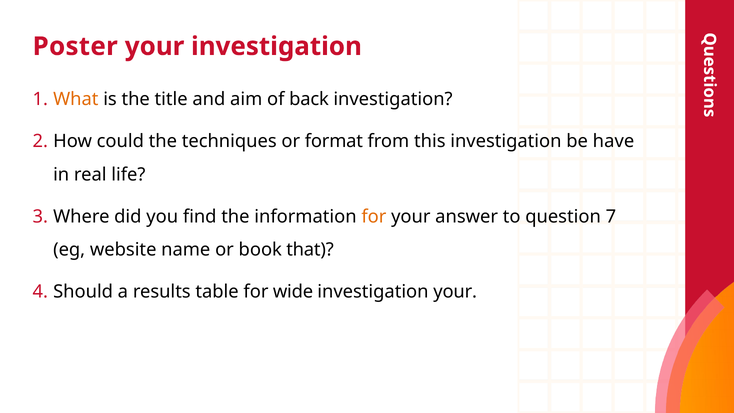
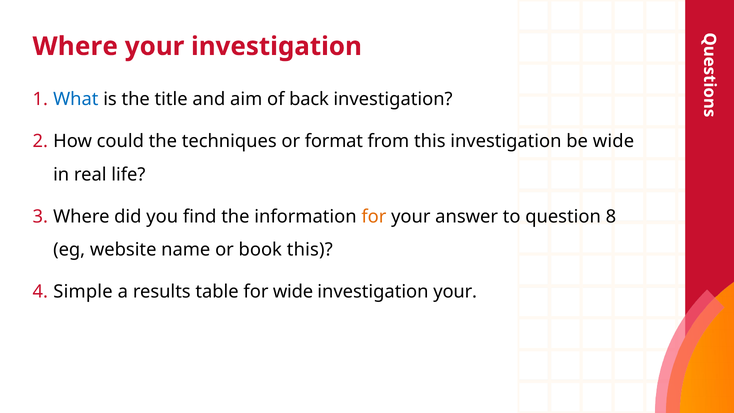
Poster at (75, 46): Poster -> Where
What colour: orange -> blue
be have: have -> wide
7: 7 -> 8
book that: that -> this
Should: Should -> Simple
